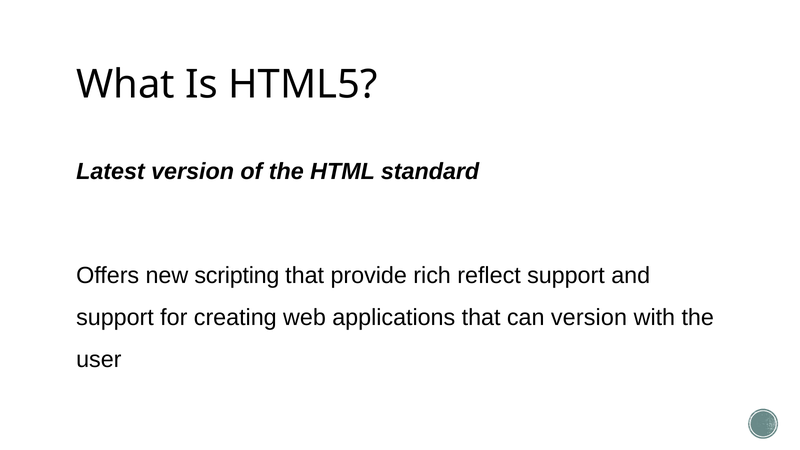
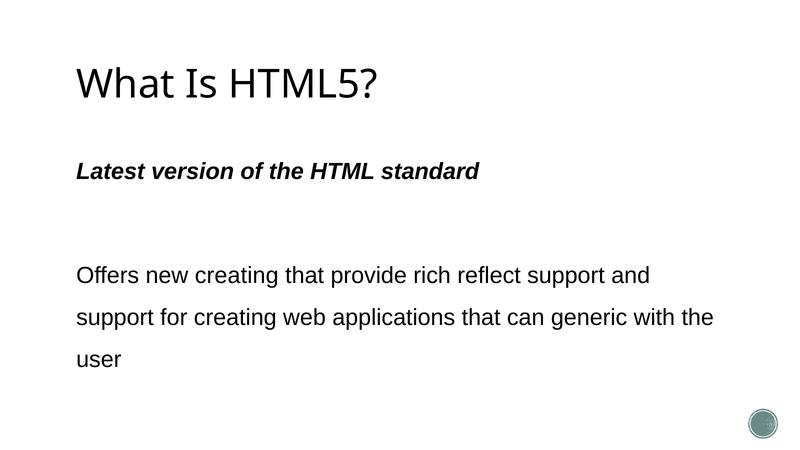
new scripting: scripting -> creating
can version: version -> generic
